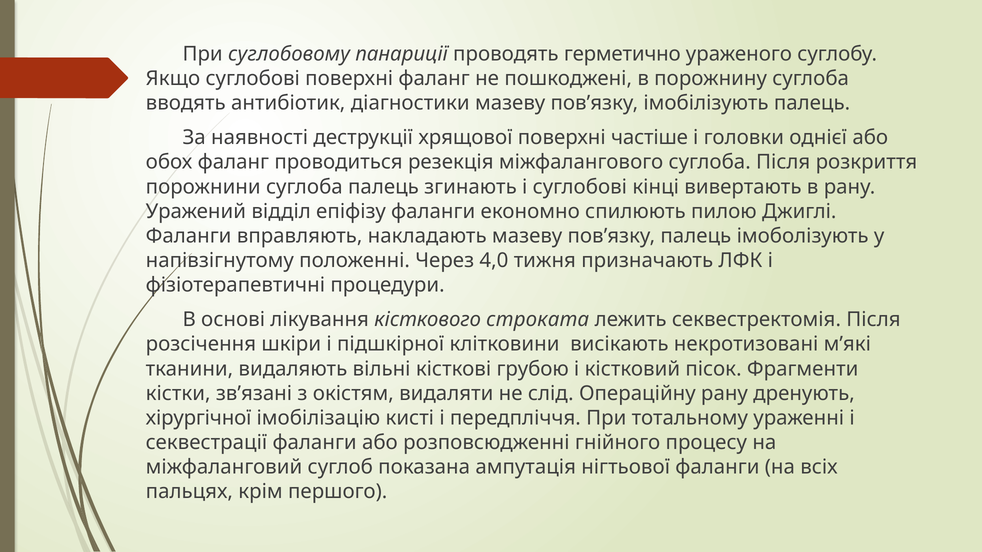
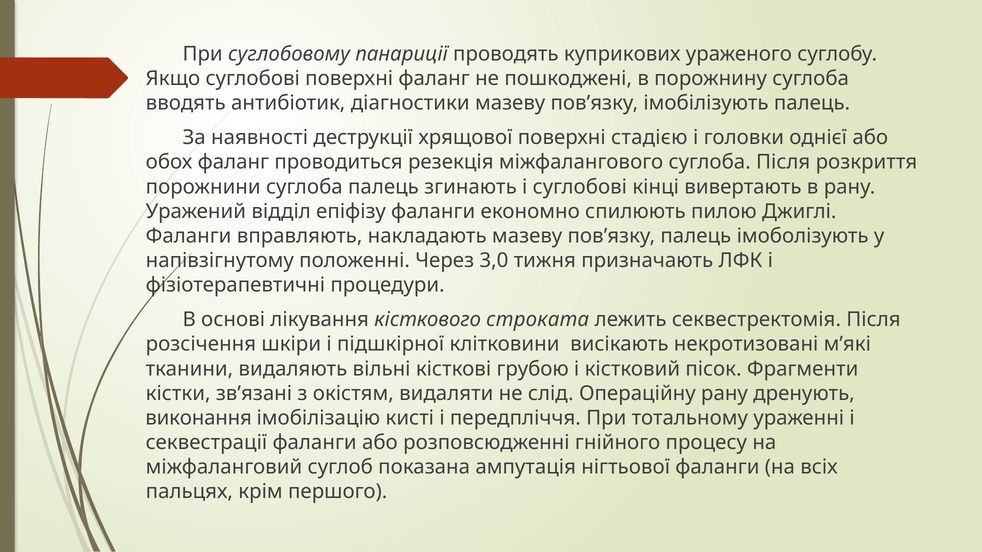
герметично: герметично -> куприкових
частіше: частіше -> стадією
4,0: 4,0 -> 3,0
хірургічної: хірургічної -> виконання
